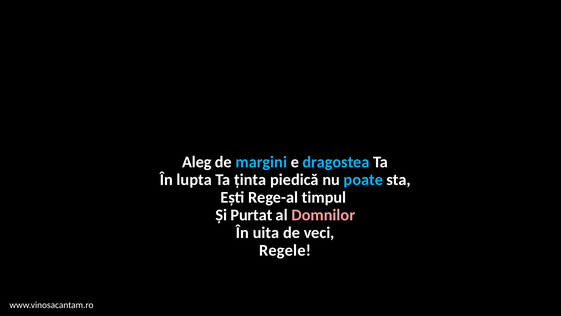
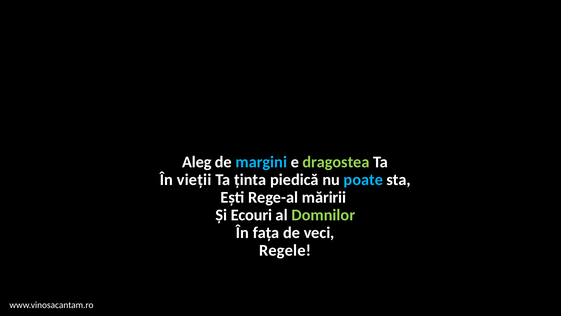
dragostea colour: light blue -> light green
lupta: lupta -> vieții
timpul: timpul -> măririi
Purtat: Purtat -> Ecouri
Domnilor colour: pink -> light green
uita: uita -> fața
